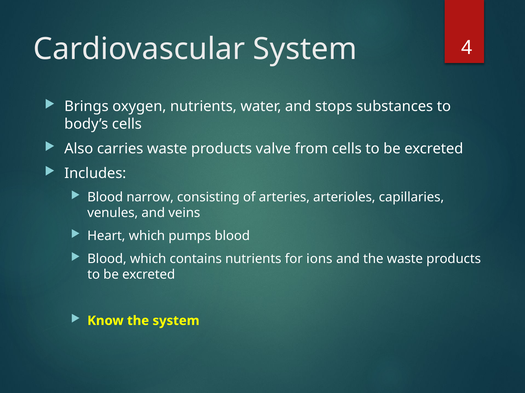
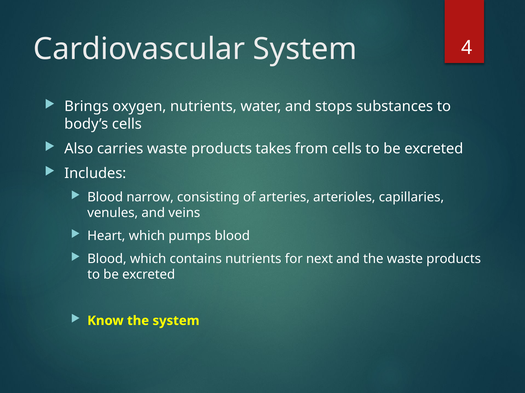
valve: valve -> takes
ions: ions -> next
